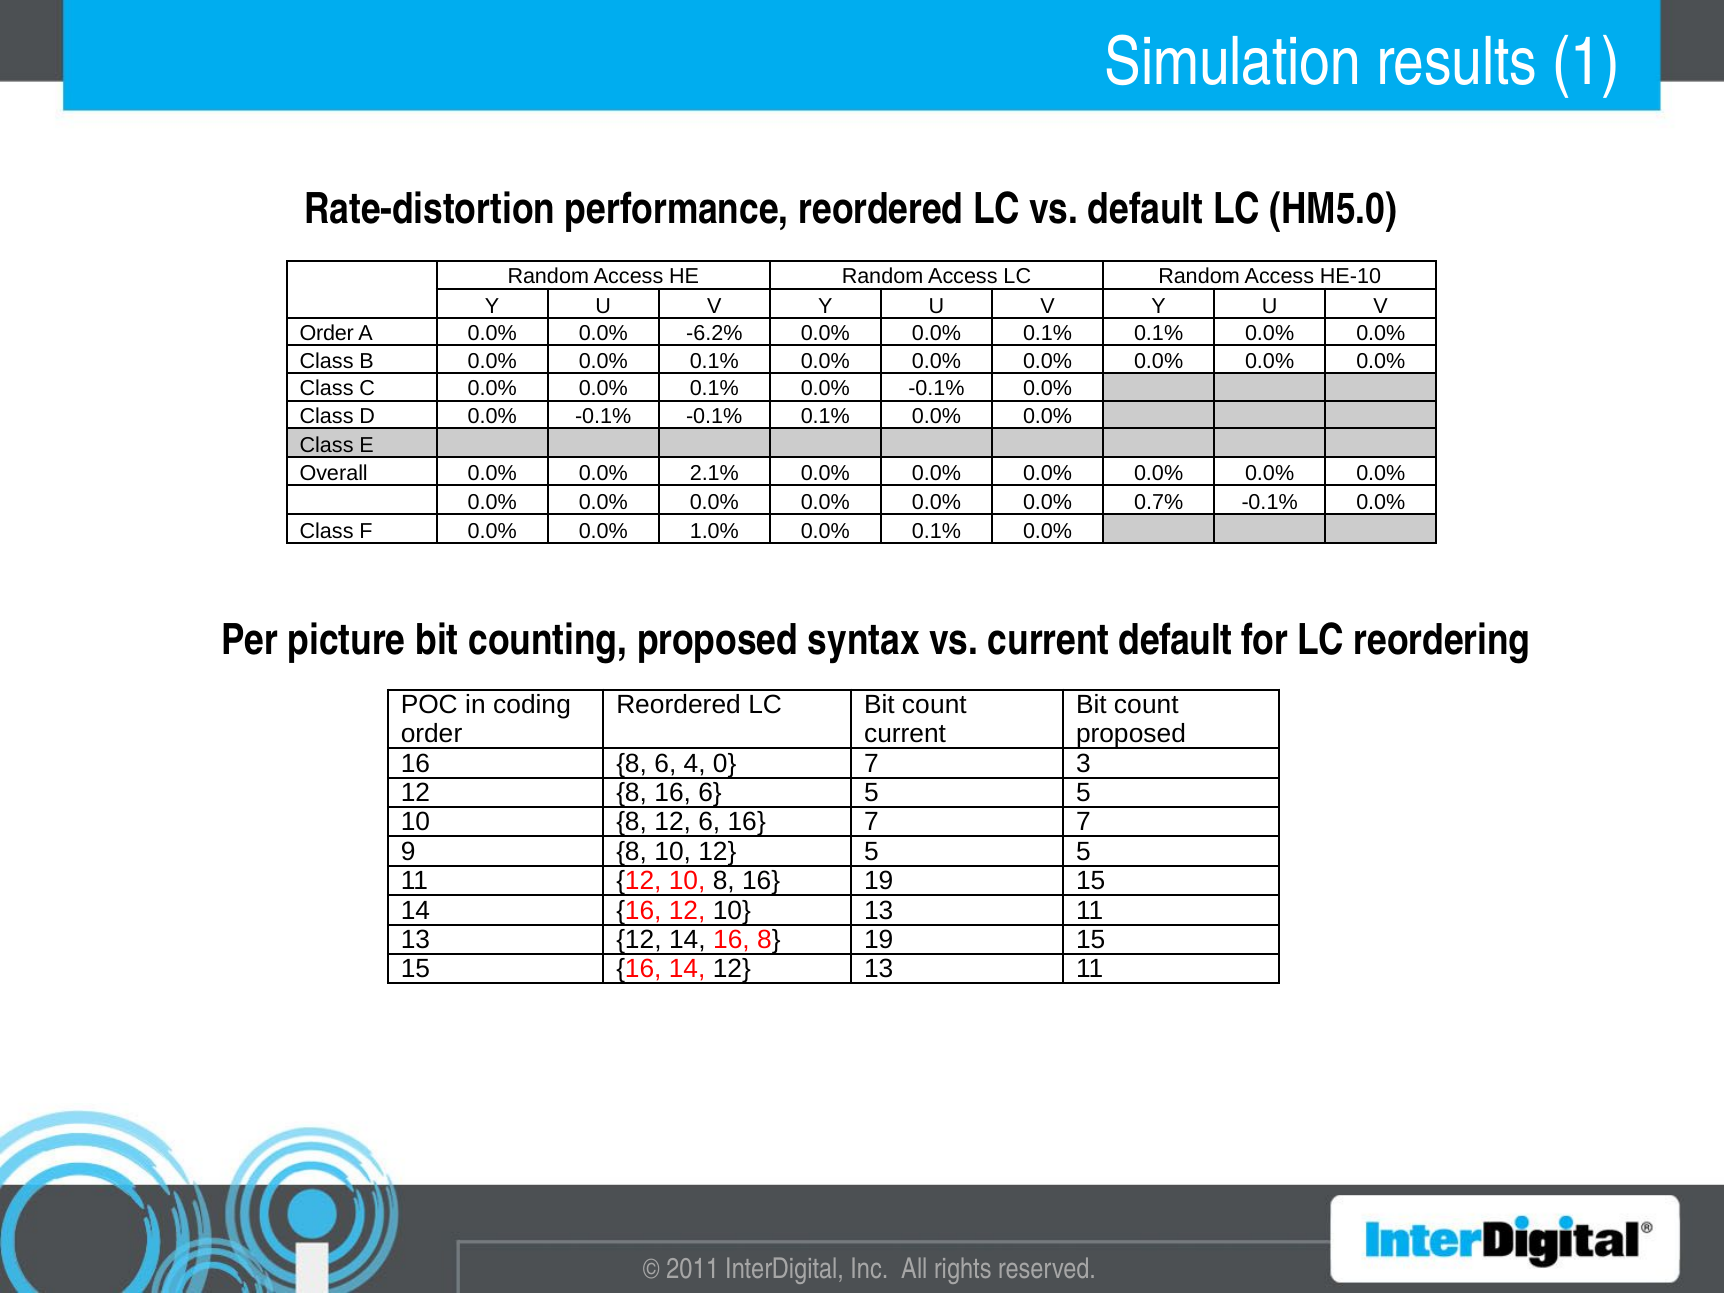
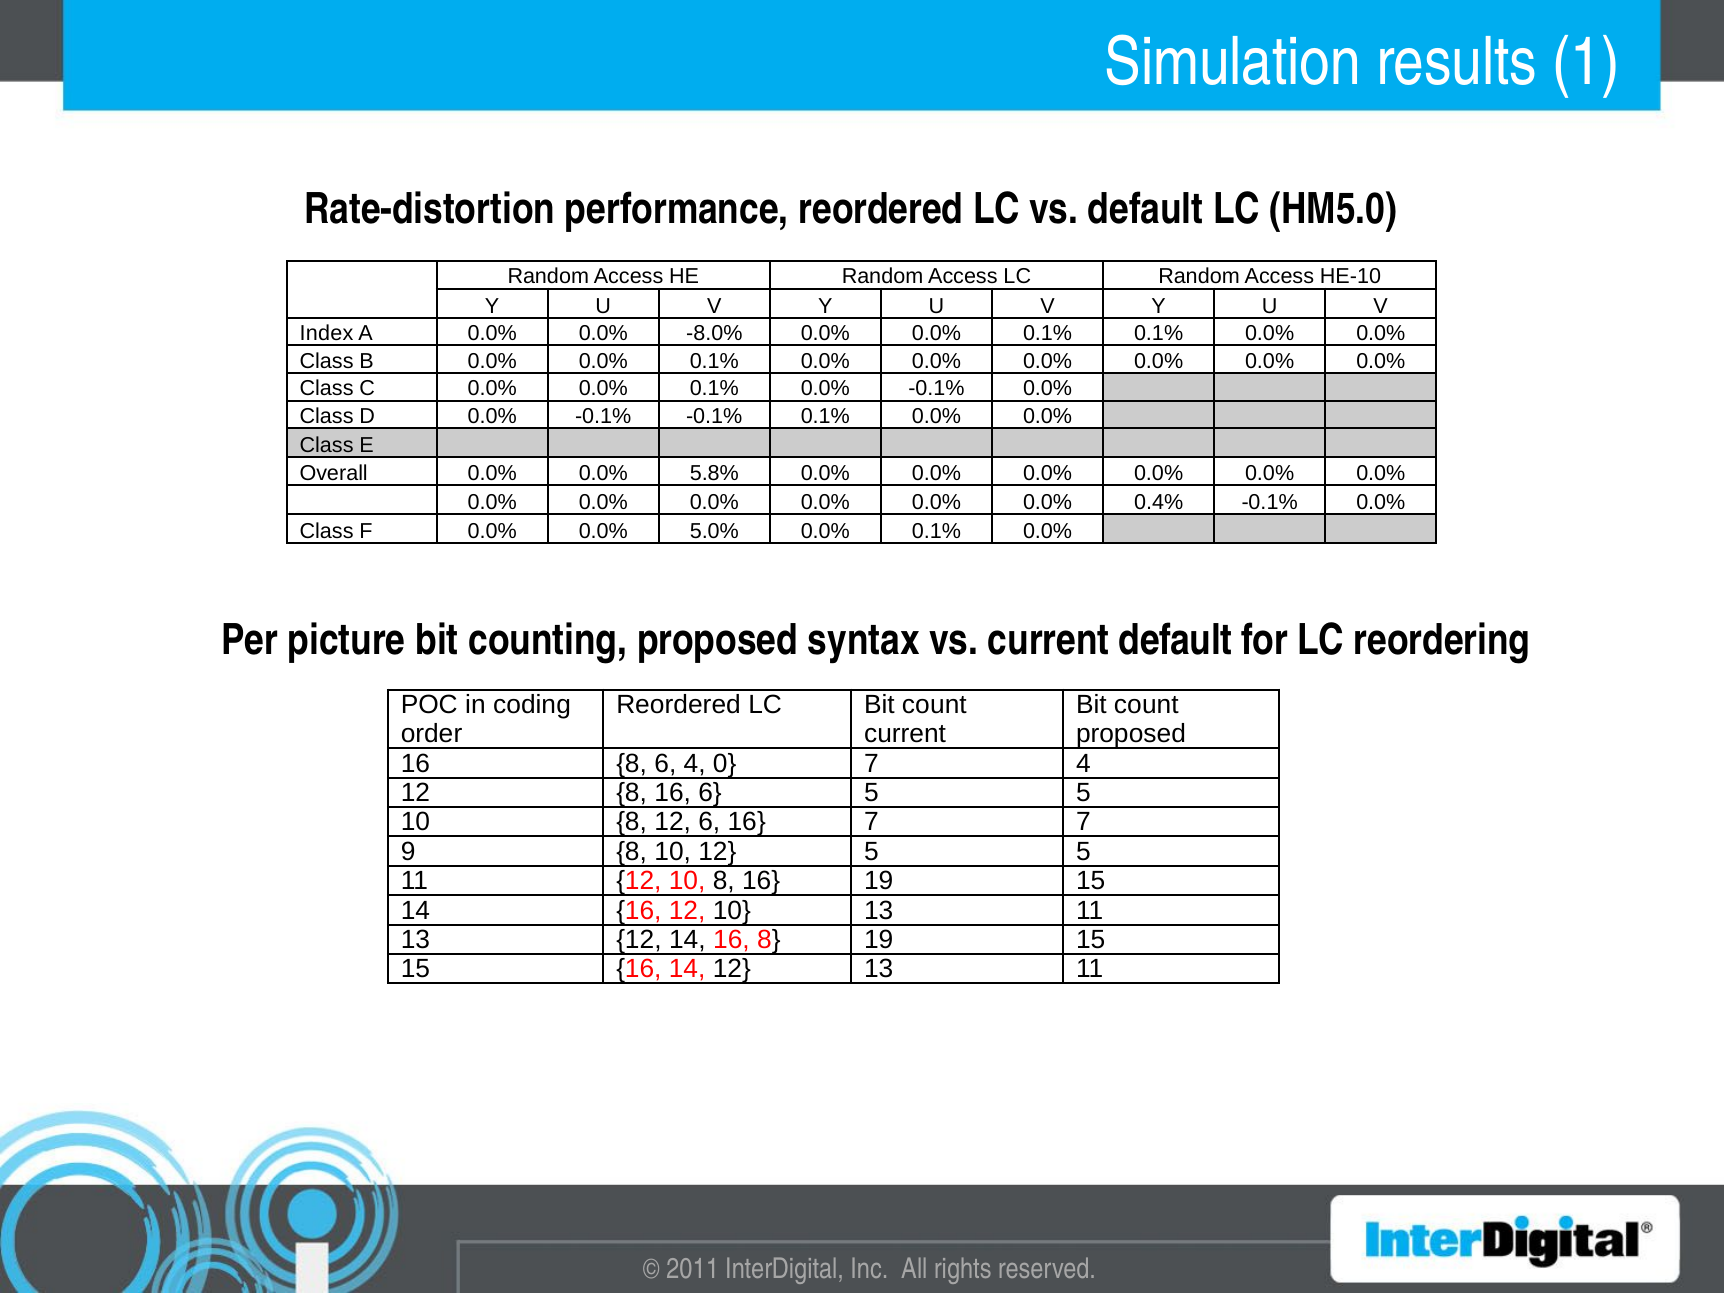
Order at (327, 334): Order -> Index
-6.2%: -6.2% -> -8.0%
2.1%: 2.1% -> 5.8%
0.7%: 0.7% -> 0.4%
1.0%: 1.0% -> 5.0%
7 3: 3 -> 4
